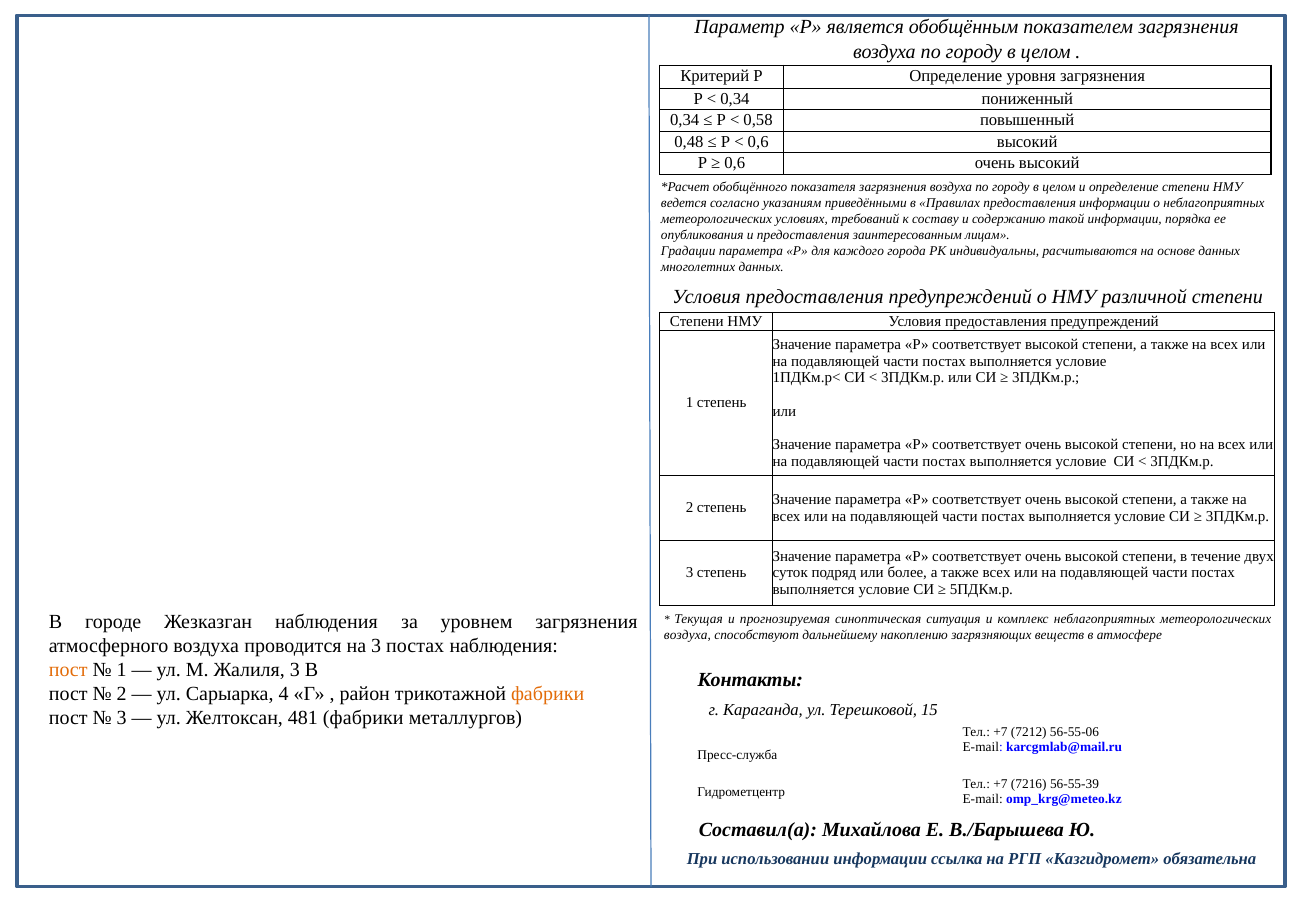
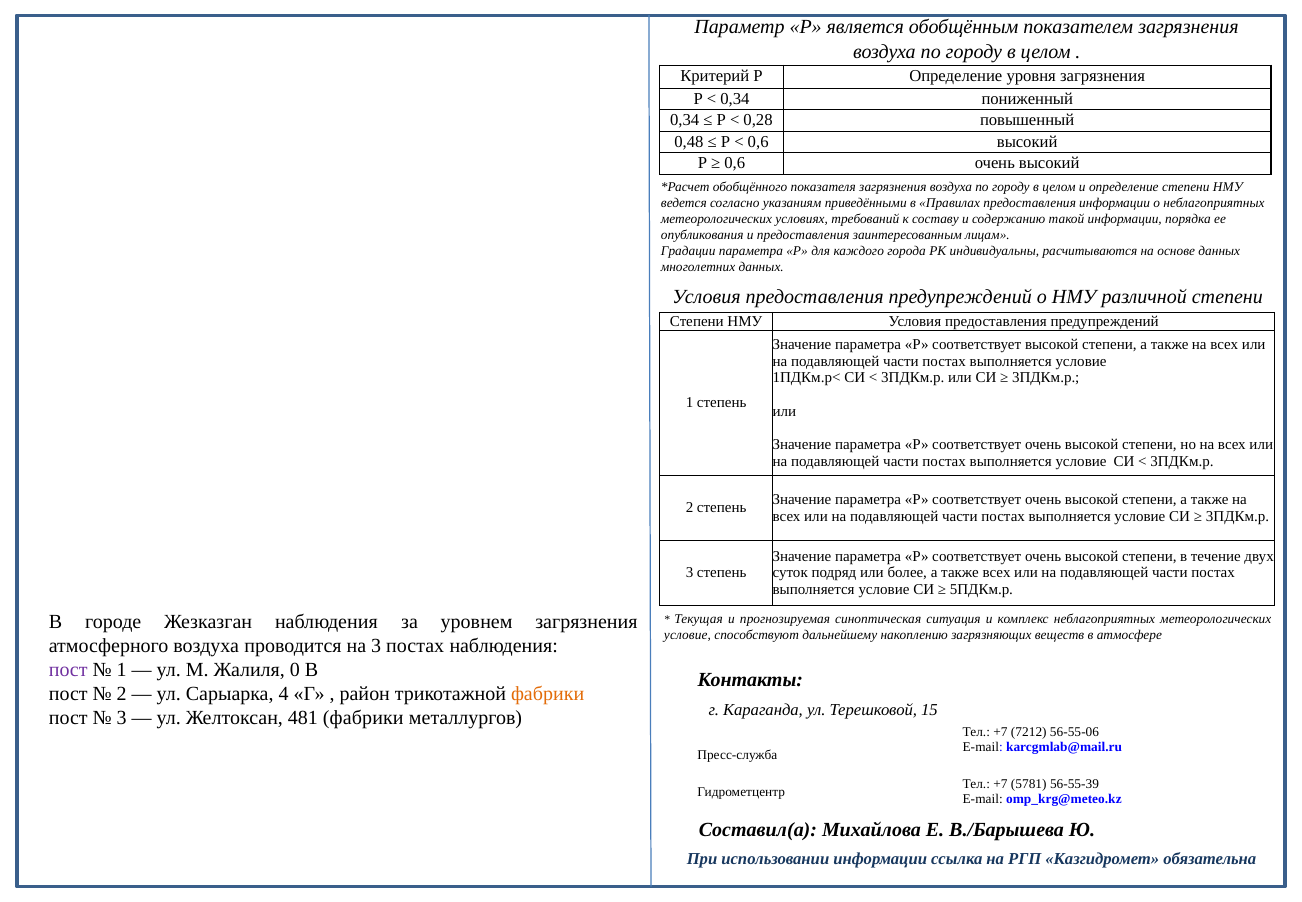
0,58: 0,58 -> 0,28
воздуха at (687, 635): воздуха -> условие
пост at (68, 669) colour: orange -> purple
Жалиля 3: 3 -> 0
7216: 7216 -> 5781
